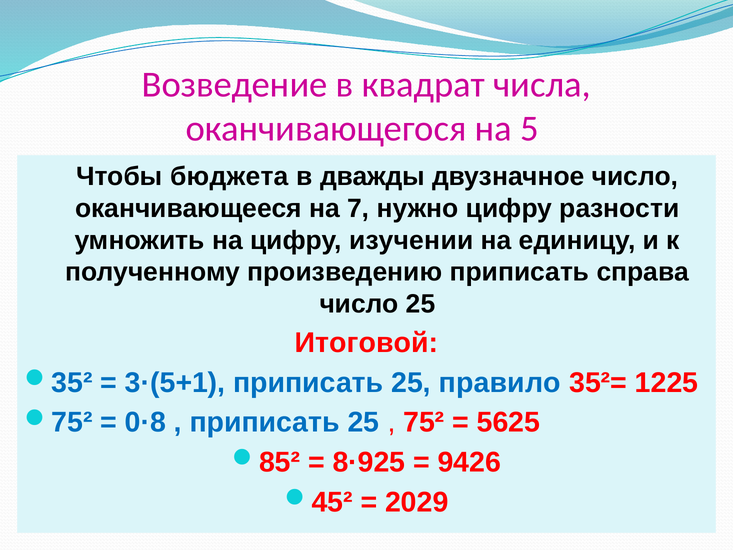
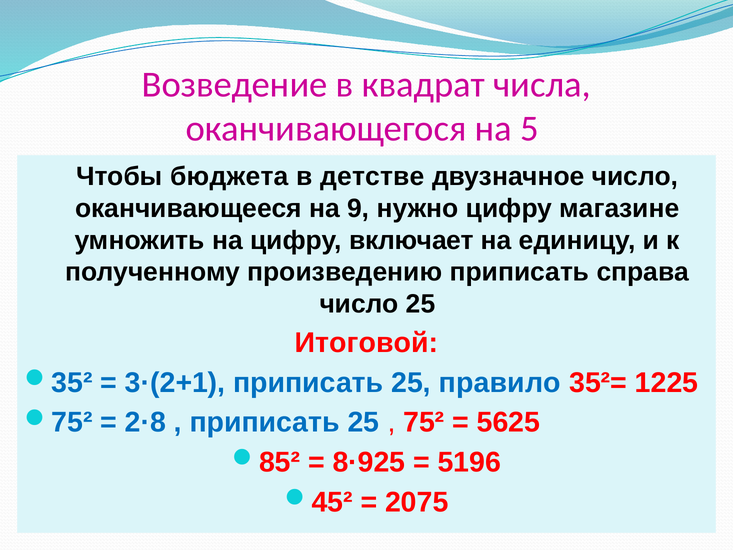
дважды: дважды -> детстве
7: 7 -> 9
разности: разности -> магазине
изучении: изучении -> включает
3·(5+1: 3·(5+1 -> 3·(2+1
0·8: 0·8 -> 2·8
9426: 9426 -> 5196
2029: 2029 -> 2075
